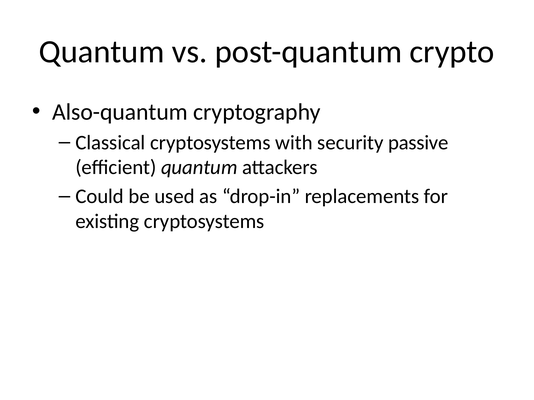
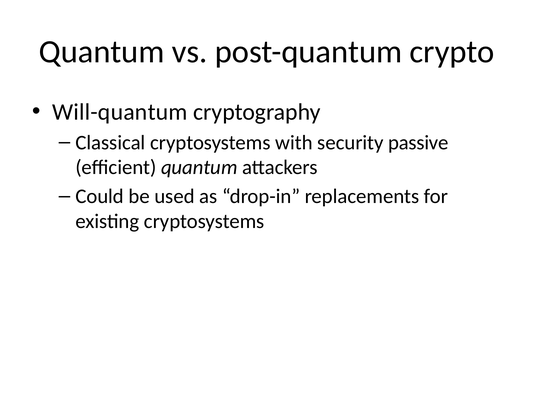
Also-quantum: Also-quantum -> Will-quantum
